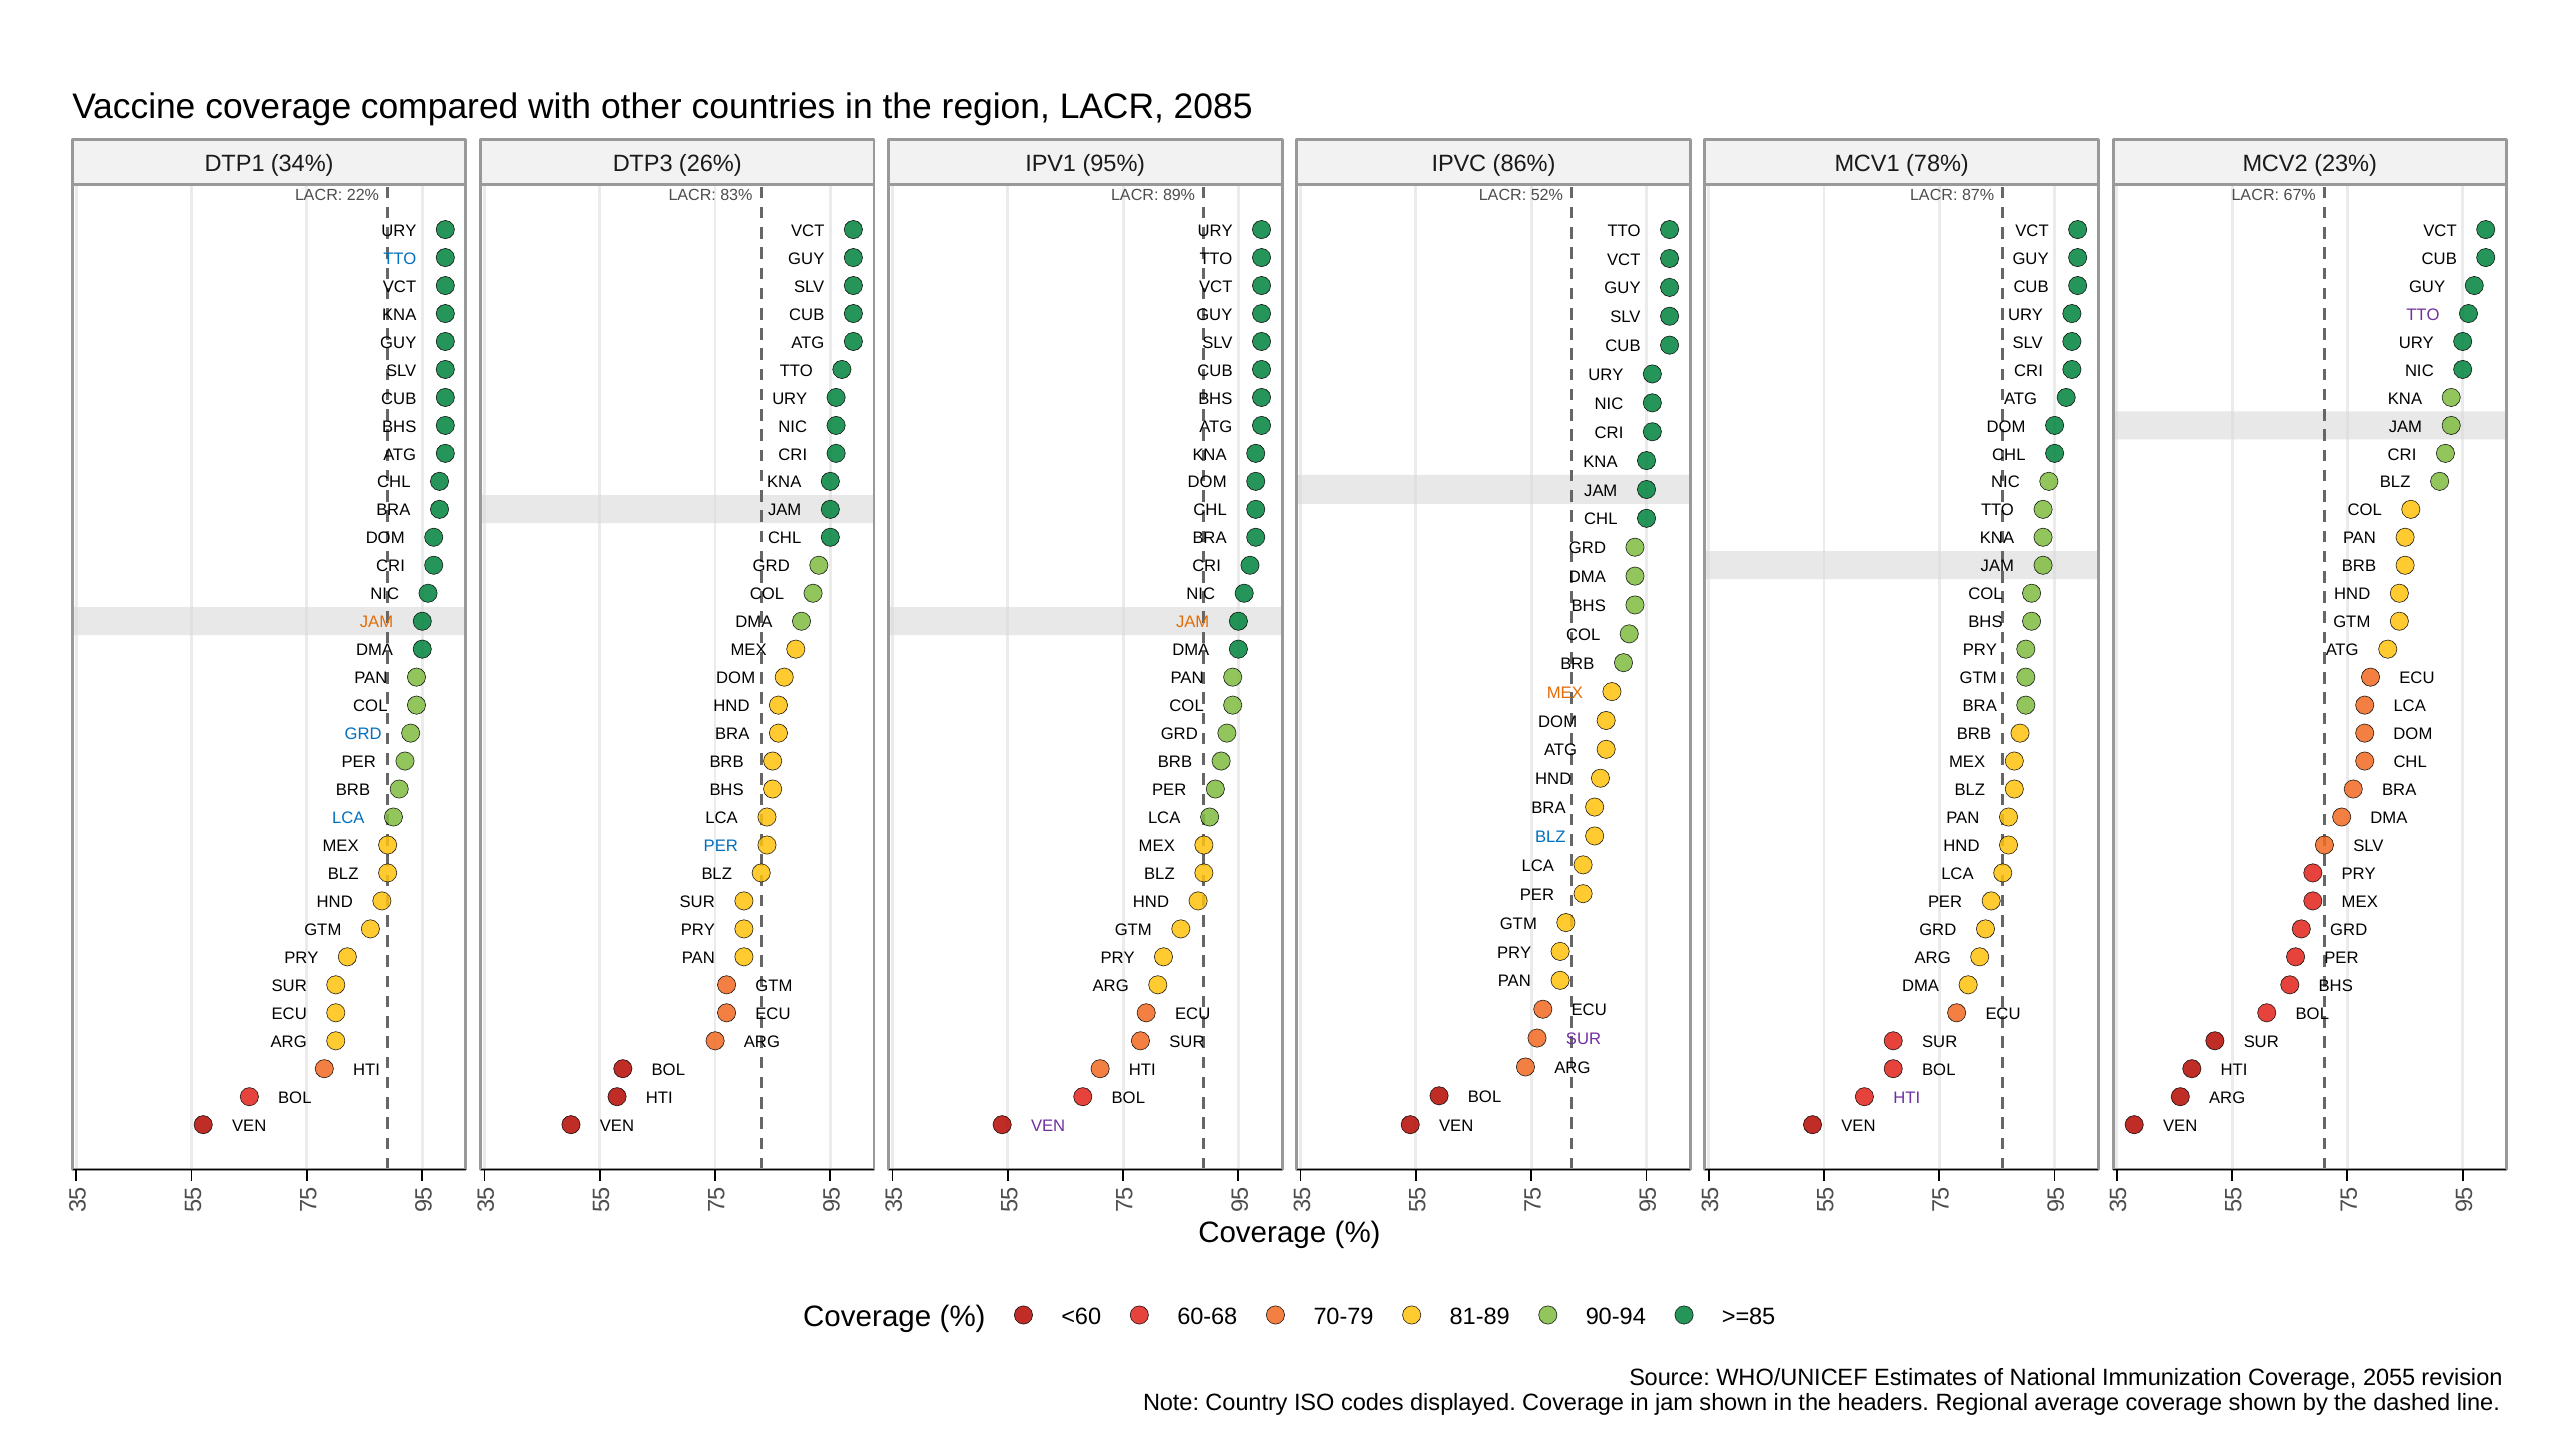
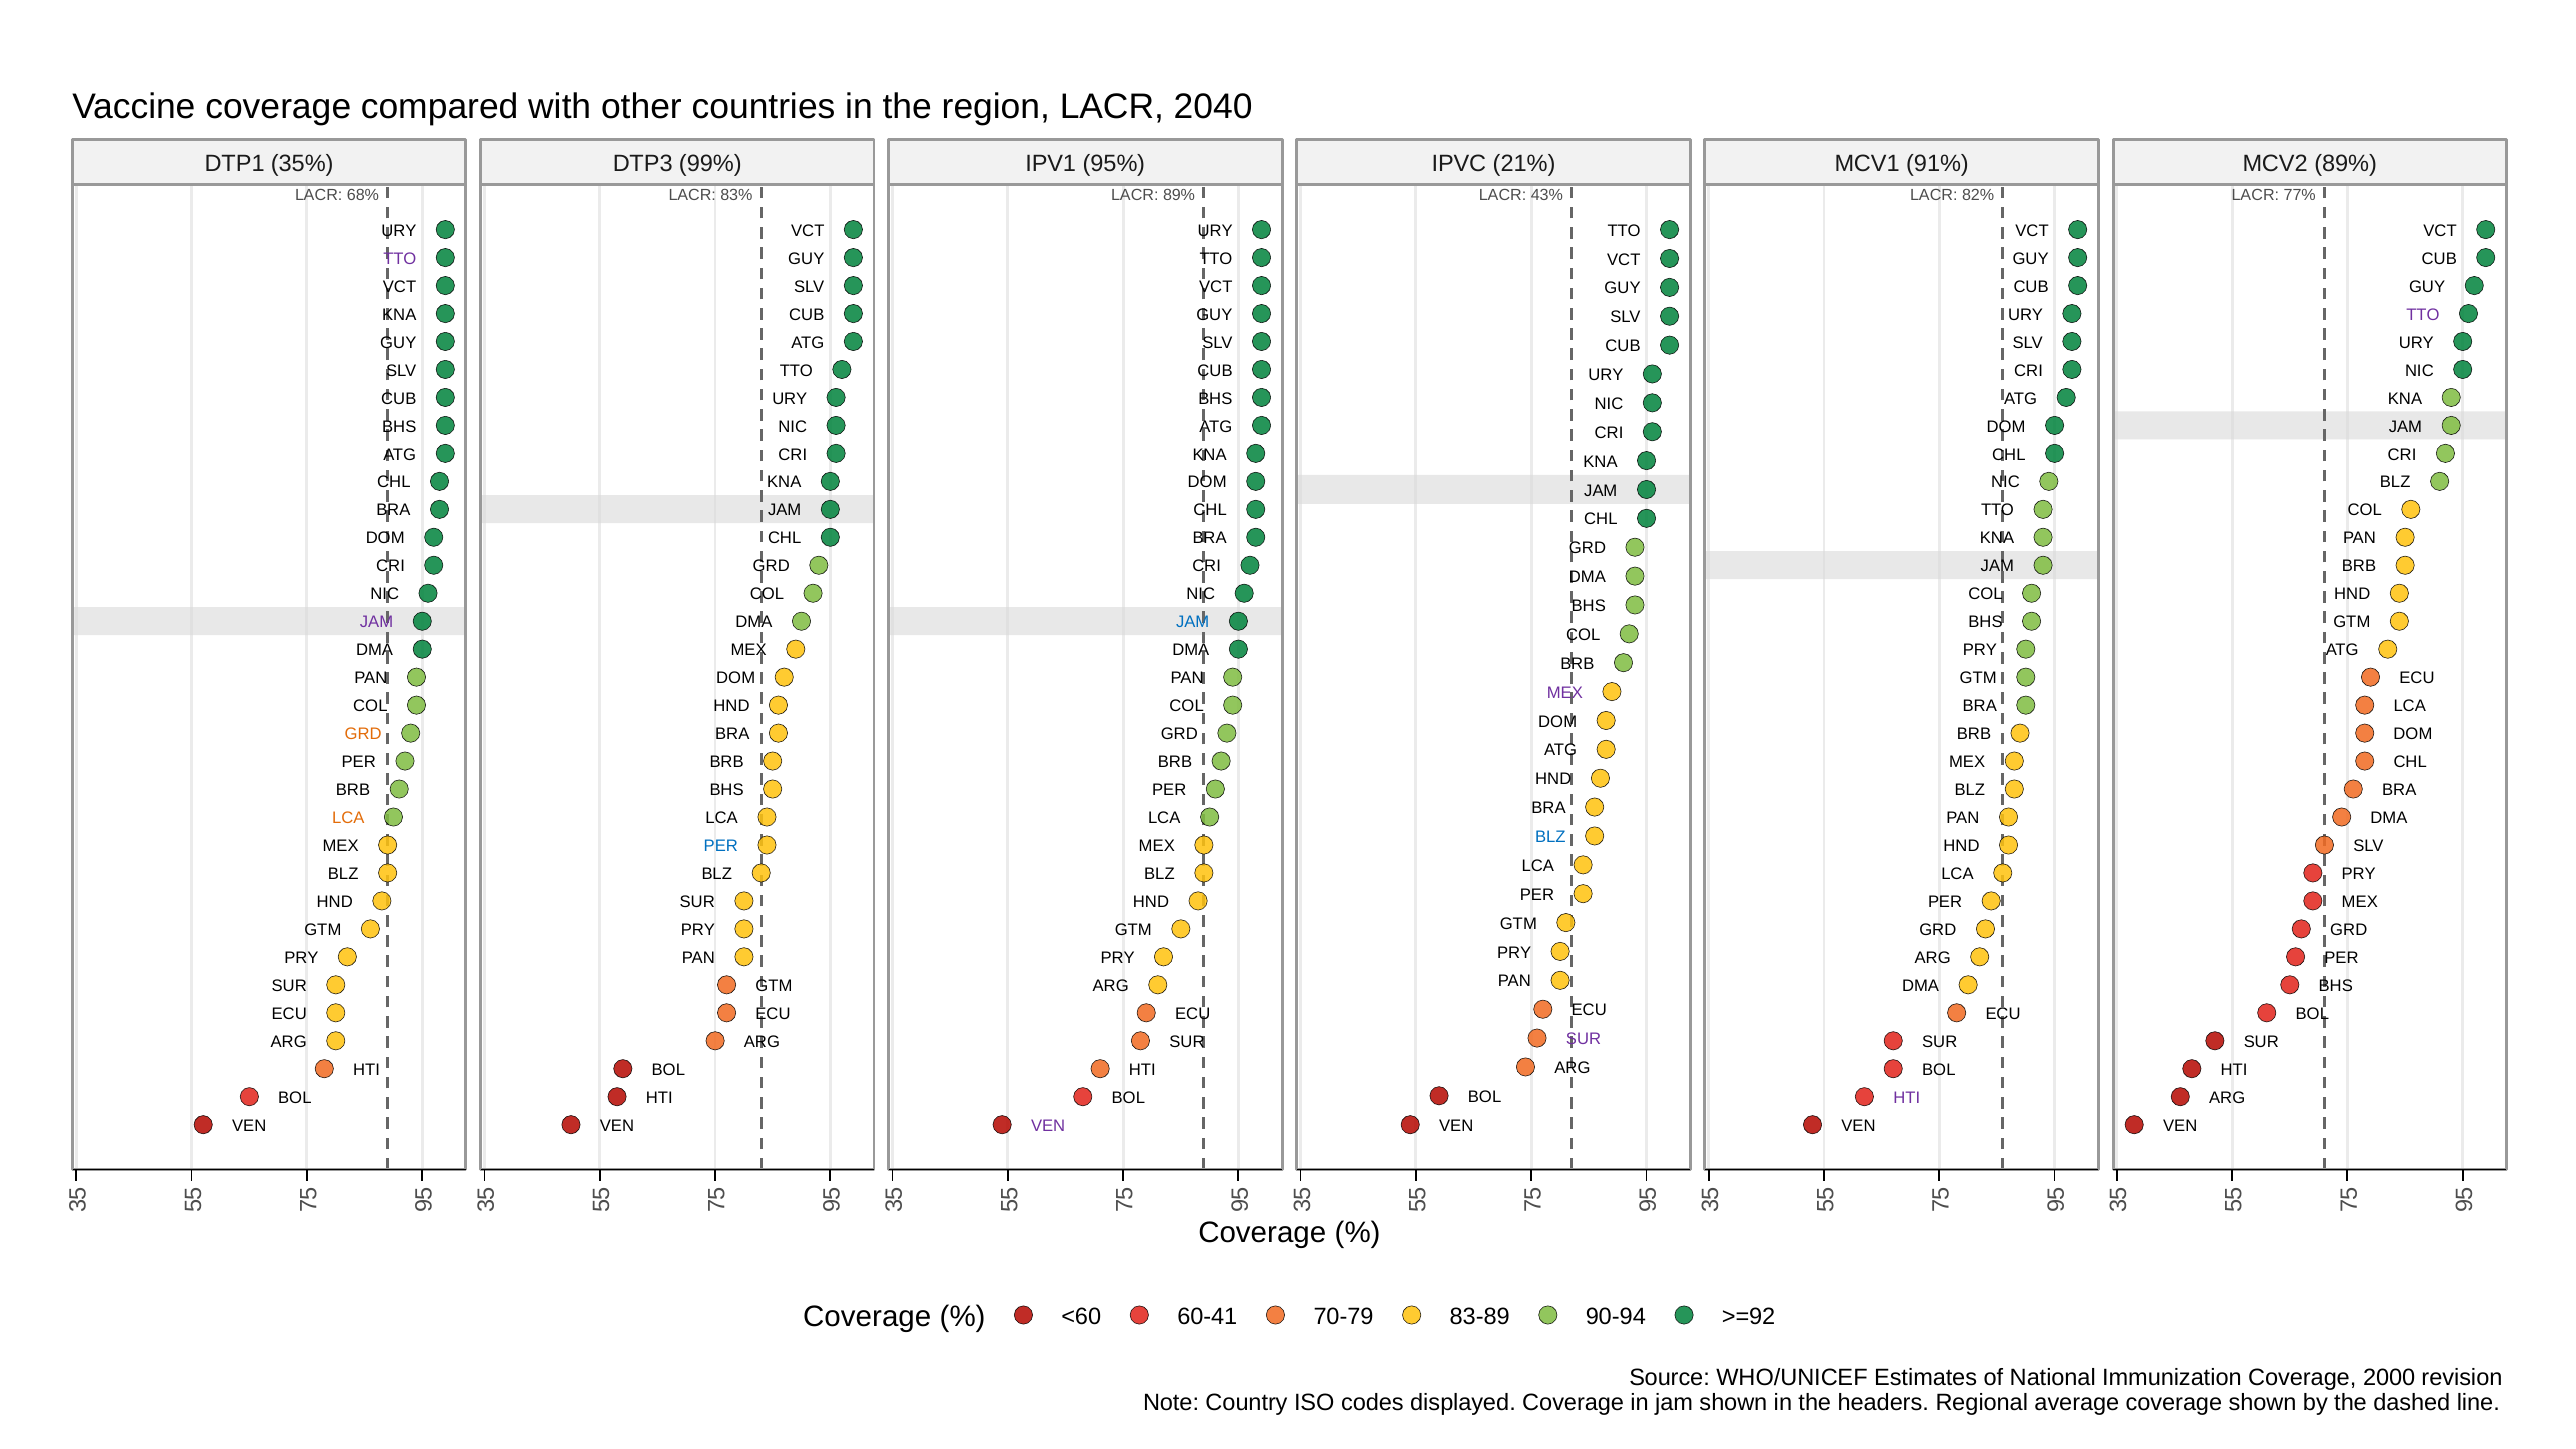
2085: 2085 -> 2040
34%: 34% -> 35%
26%: 26% -> 99%
86%: 86% -> 21%
78%: 78% -> 91%
MCV2 23%: 23% -> 89%
22%: 22% -> 68%
52%: 52% -> 43%
87%: 87% -> 82%
67%: 67% -> 77%
TTO at (400, 259) colour: blue -> purple
JAM at (377, 622) colour: orange -> purple
JAM at (1193, 622) colour: orange -> blue
MEX at (1565, 693) colour: orange -> purple
GRD at (363, 734) colour: blue -> orange
LCA at (348, 818) colour: blue -> orange
60-68: 60-68 -> 60-41
81-89: 81-89 -> 83-89
>=85: >=85 -> >=92
2055: 2055 -> 2000
